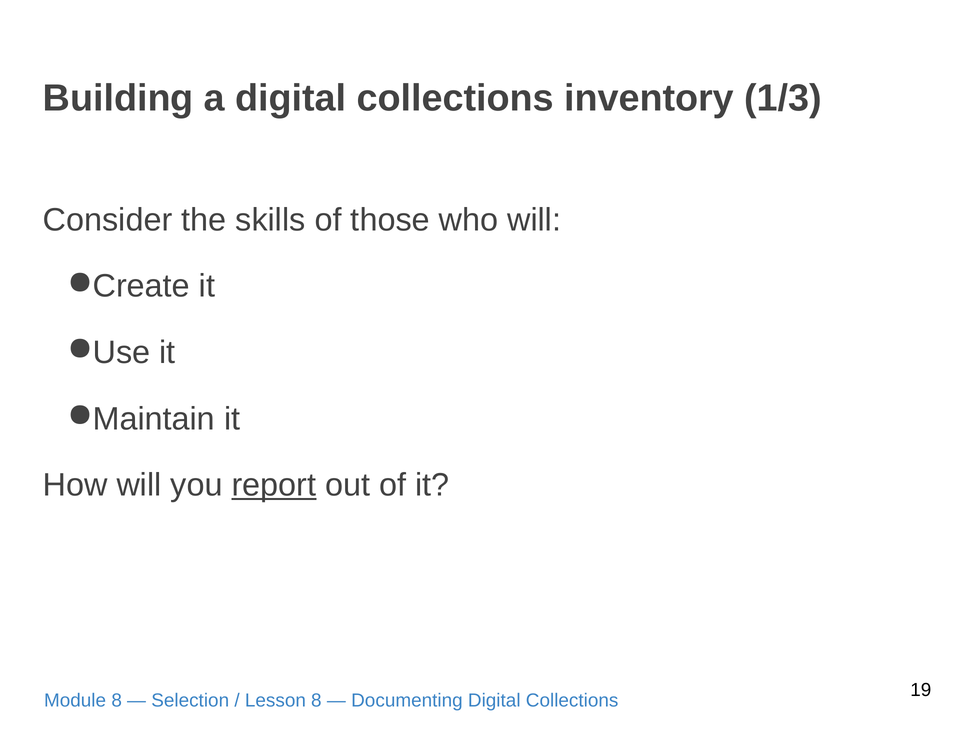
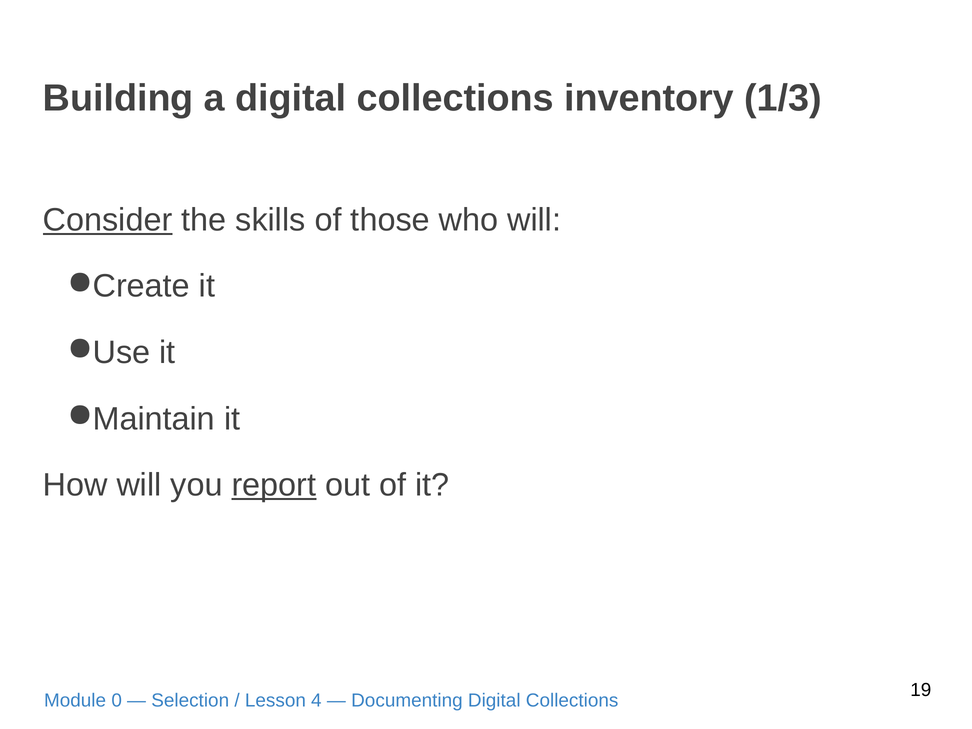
Consider underline: none -> present
Module 8: 8 -> 0
Lesson 8: 8 -> 4
